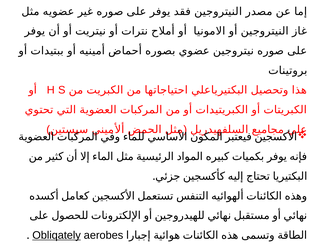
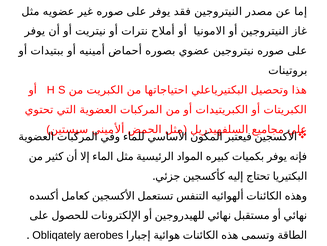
Obliqately underline: present -> none
